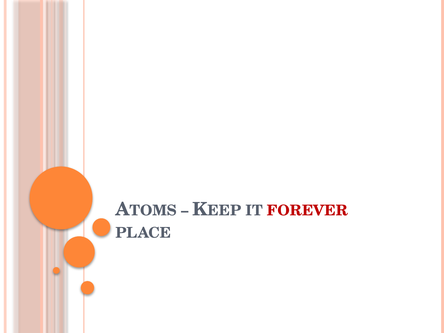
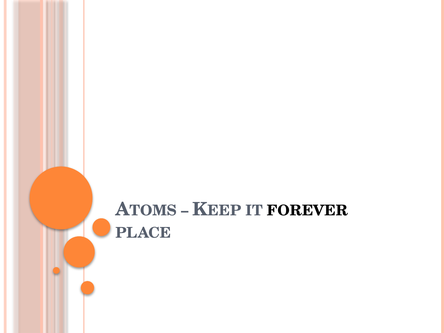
FOREVER colour: red -> black
